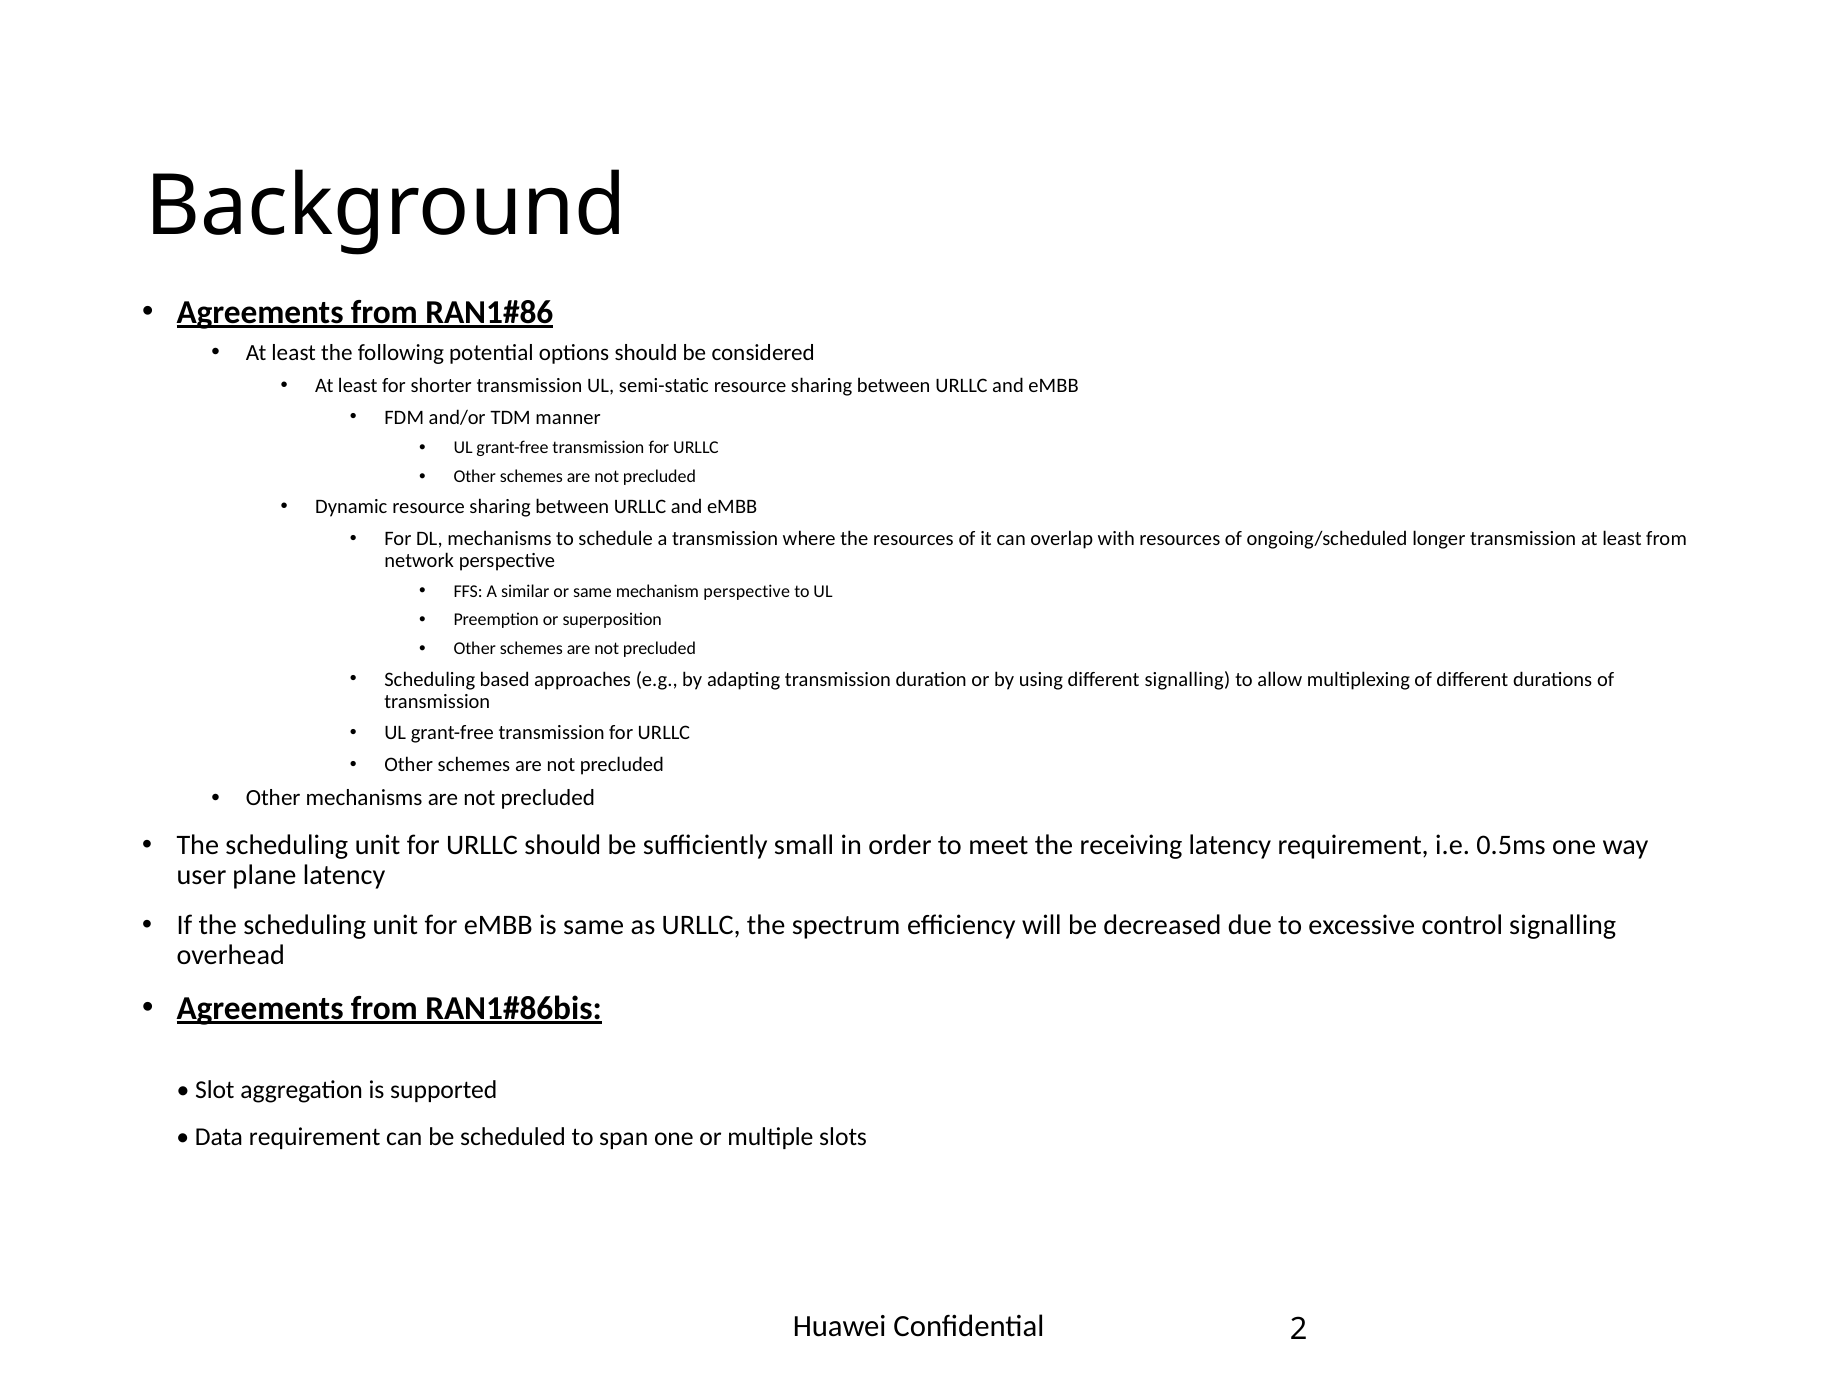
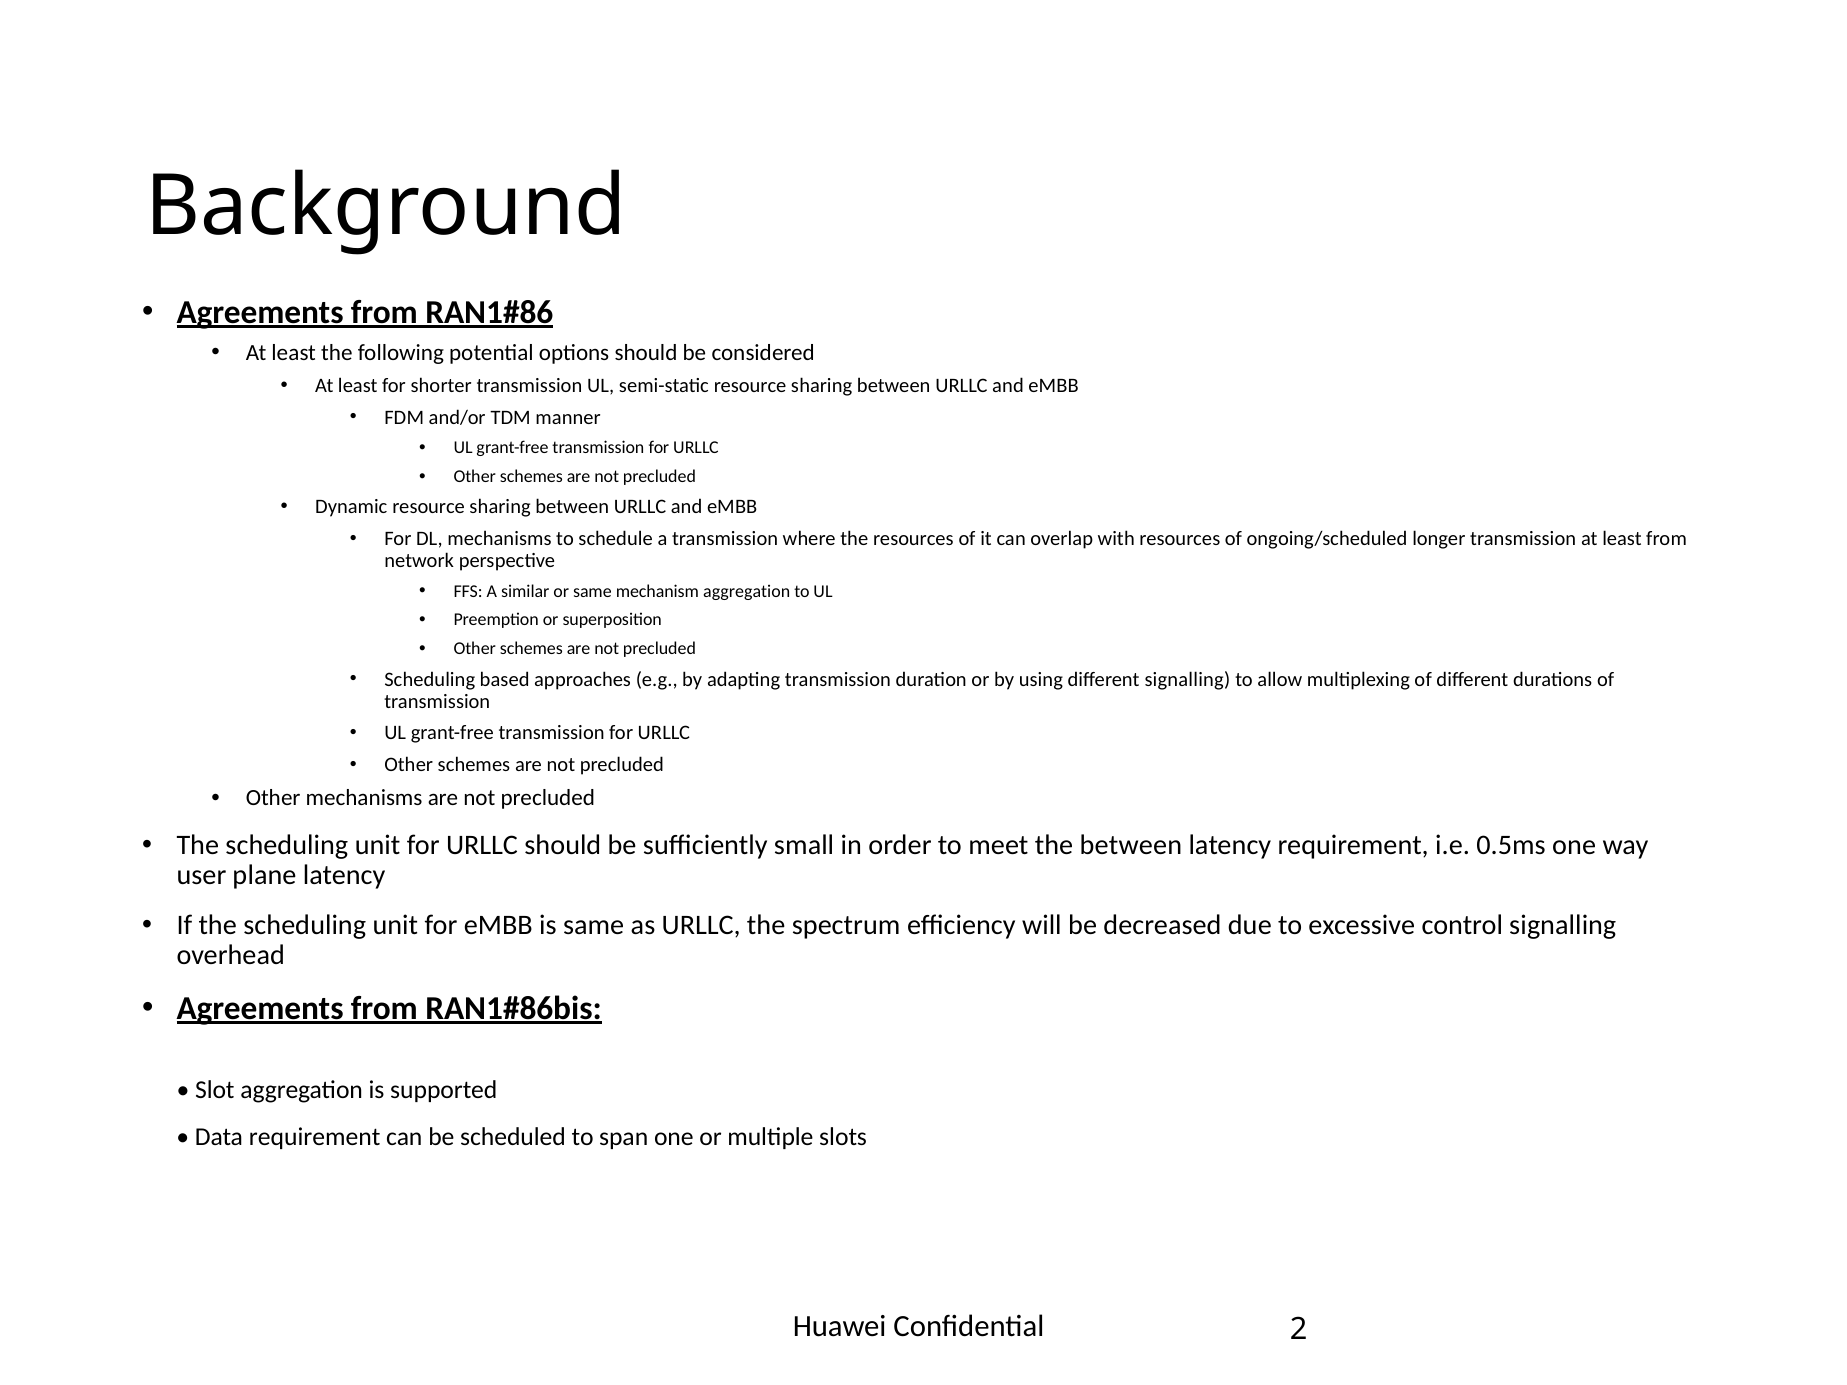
mechanism perspective: perspective -> aggregation
the receiving: receiving -> between
